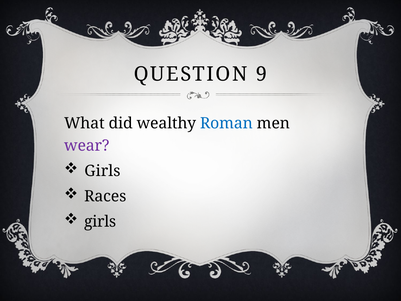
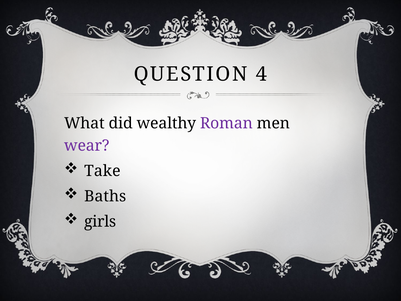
9: 9 -> 4
Roman colour: blue -> purple
Girls at (102, 171): Girls -> Take
Races: Races -> Baths
